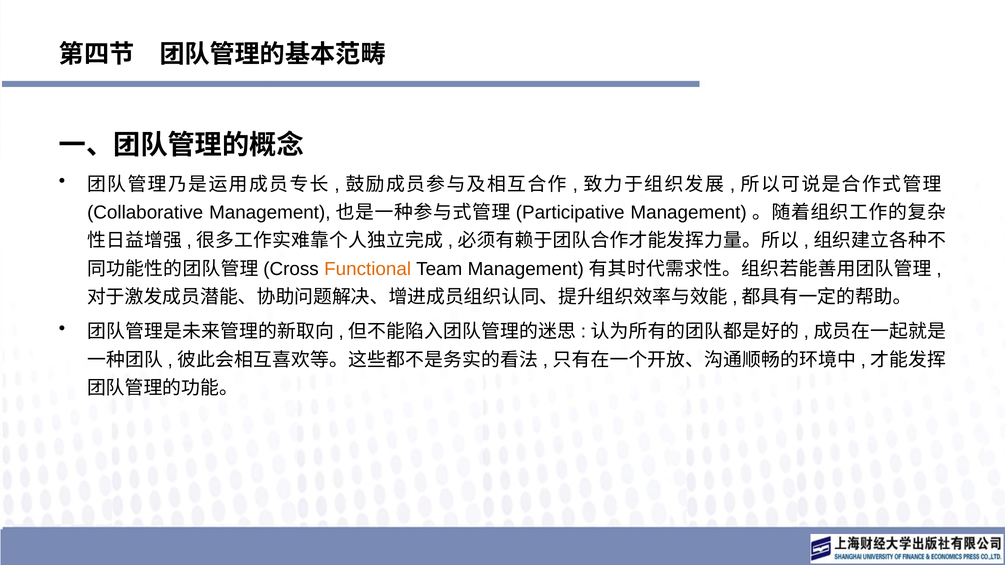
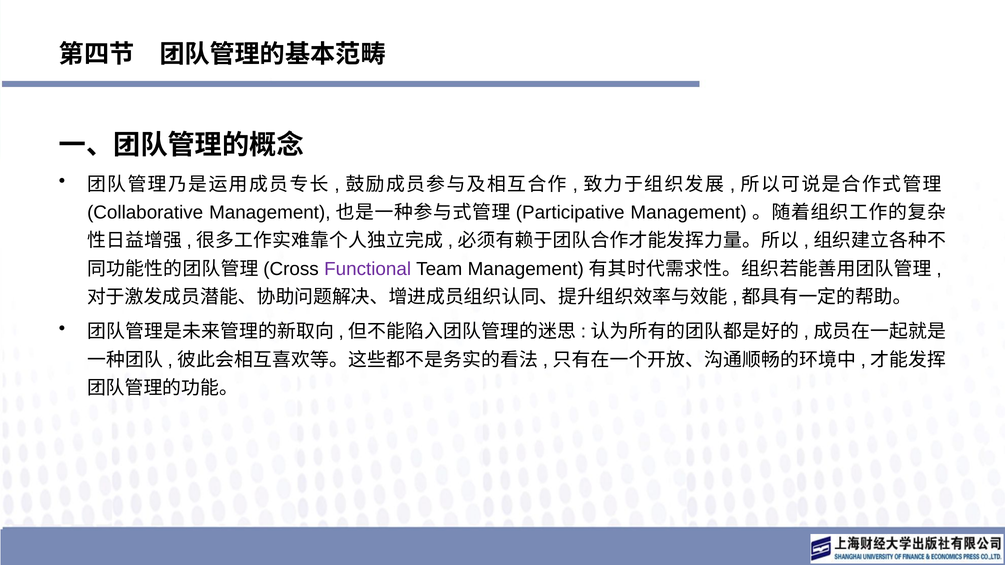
Functional colour: orange -> purple
